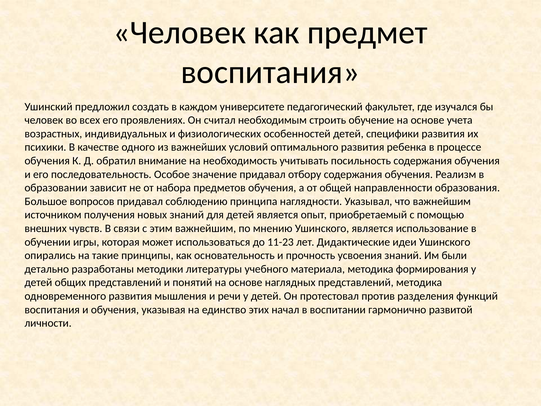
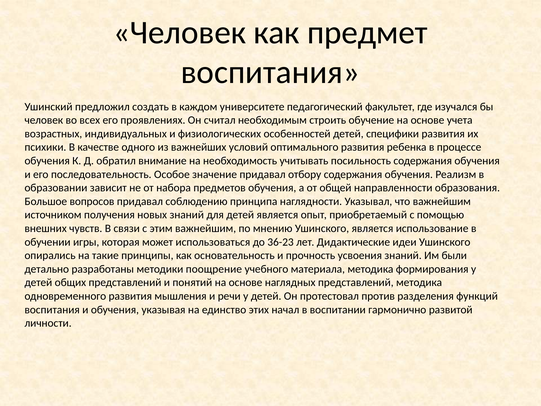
11-23: 11-23 -> 36-23
литературы: литературы -> поощрение
